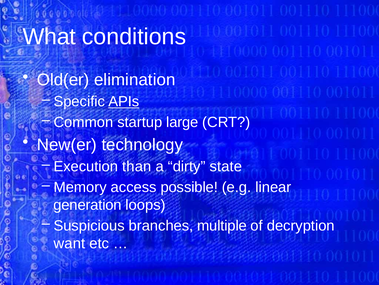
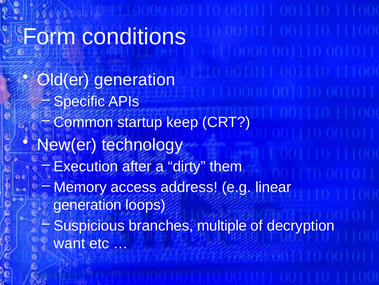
What: What -> Form
Old(er elimination: elimination -> generation
APIs underline: present -> none
large: large -> keep
than: than -> after
state: state -> them
possible: possible -> address
